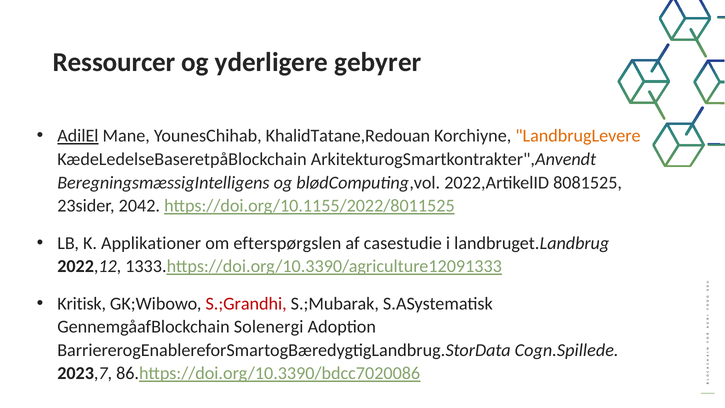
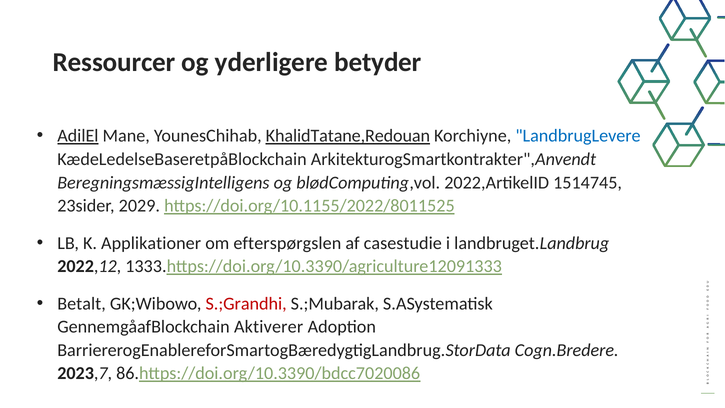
gebyrer: gebyrer -> betyder
KhalidTatane,Redouan underline: none -> present
LandbrugLevere colour: orange -> blue
8081525: 8081525 -> 1514745
2042: 2042 -> 2029
Kritisk: Kritisk -> Betalt
Solenergi: Solenergi -> Aktiverer
Cogn.Spillede: Cogn.Spillede -> Cogn.Bredere
